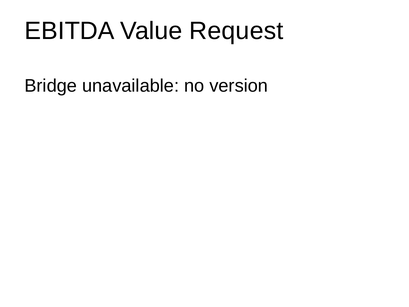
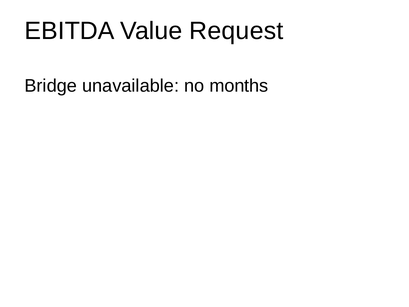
version: version -> months
